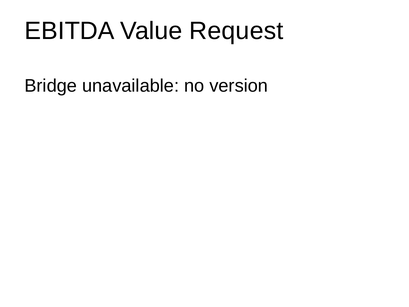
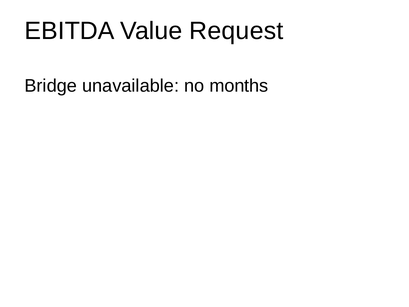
version: version -> months
